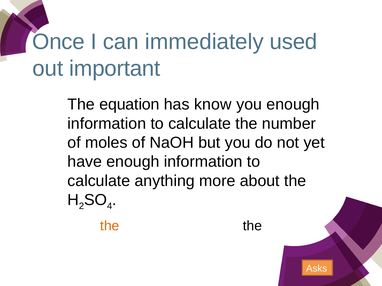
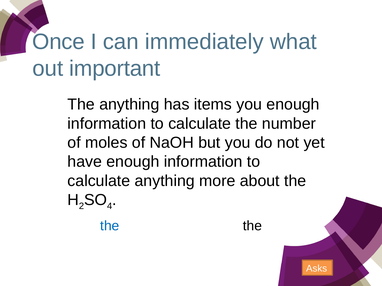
immediately used: used -> what
The equation: equation -> anything
know: know -> items
the at (110, 226) colour: orange -> blue
